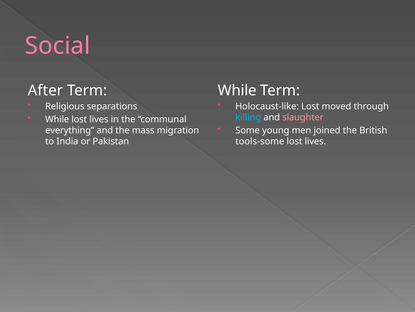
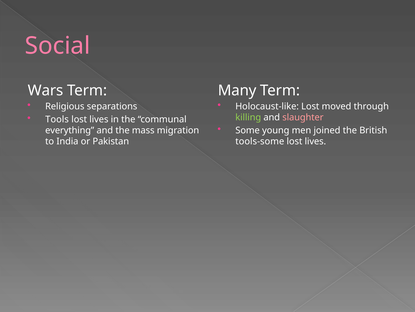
After: After -> Wars
While at (237, 90): While -> Many
killing colour: light blue -> light green
While at (57, 119): While -> Tools
